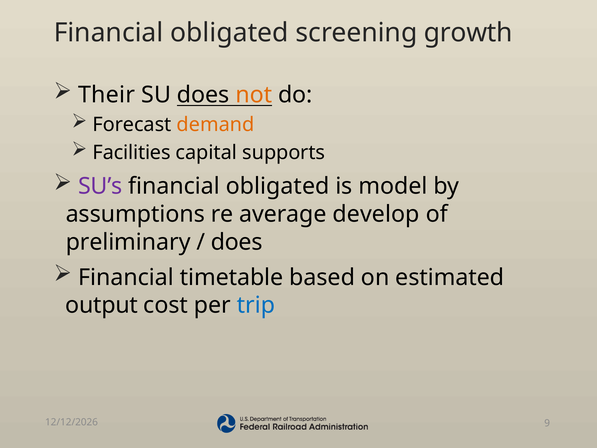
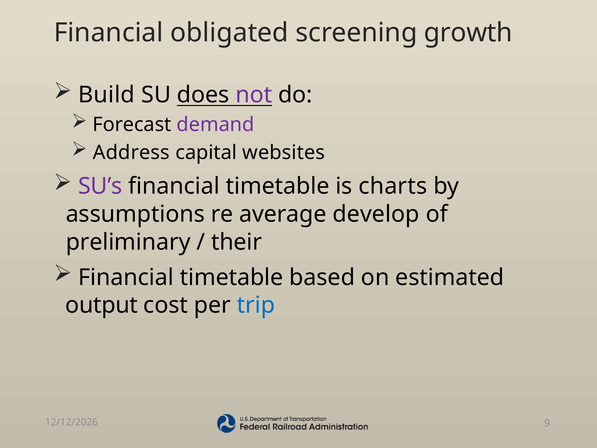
Their: Their -> Build
not colour: orange -> purple
demand colour: orange -> purple
Facilities: Facilities -> Address
supports: supports -> websites
obligated at (278, 186): obligated -> timetable
model: model -> charts
does at (237, 242): does -> their
